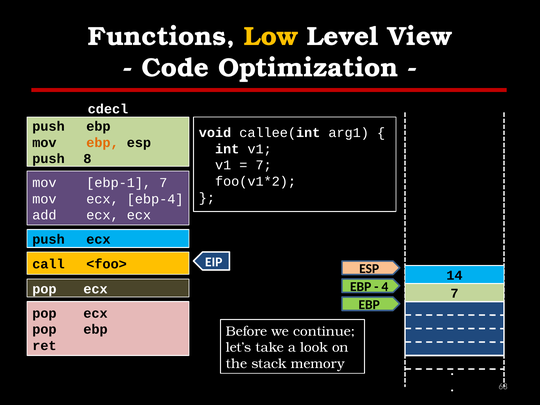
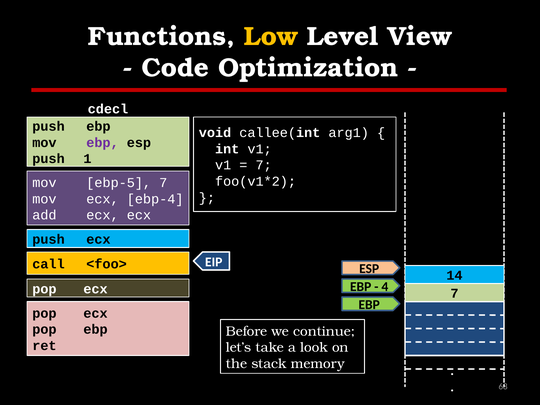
ebp at (102, 143) colour: orange -> purple
8: 8 -> 1
ebp-1: ebp-1 -> ebp-5
